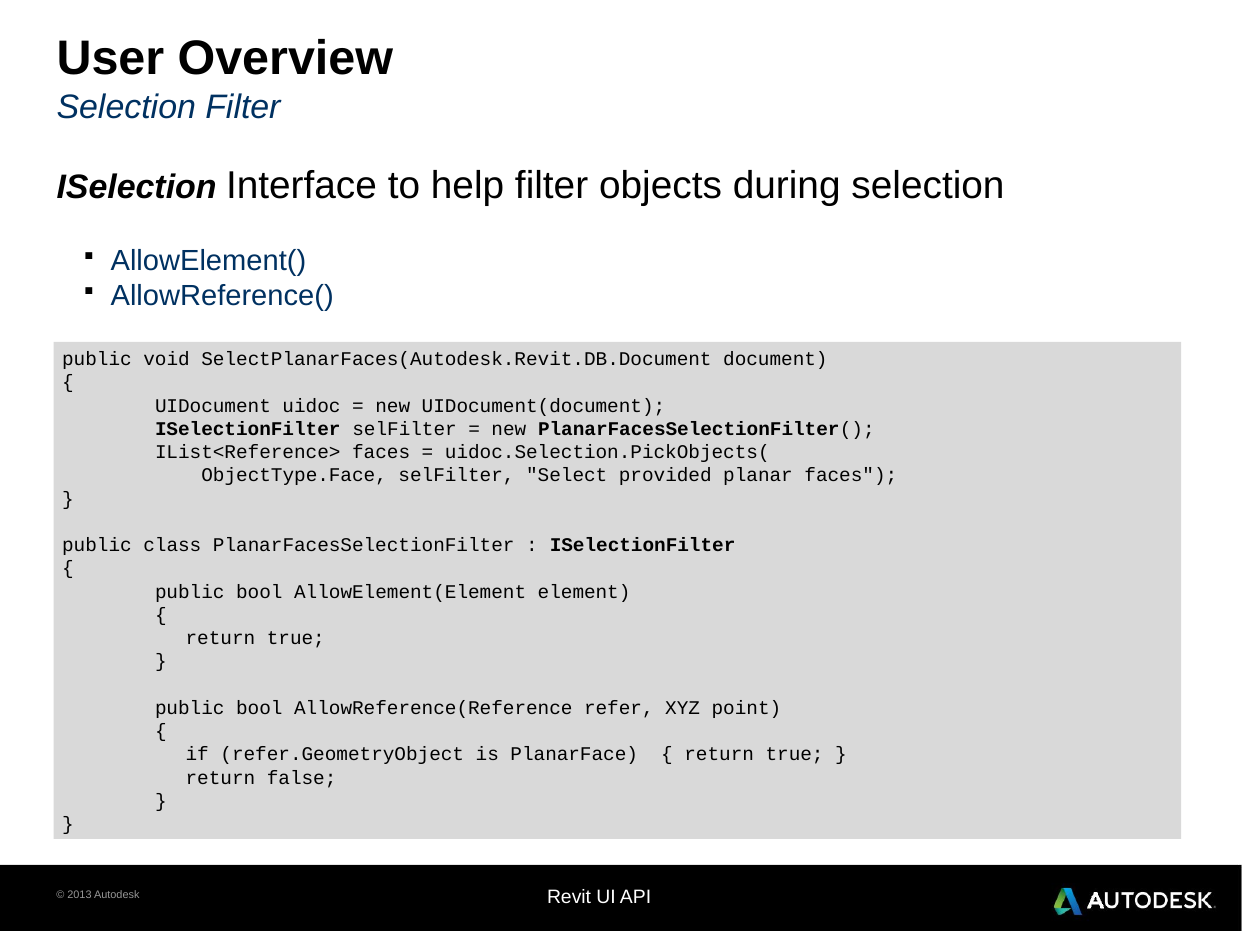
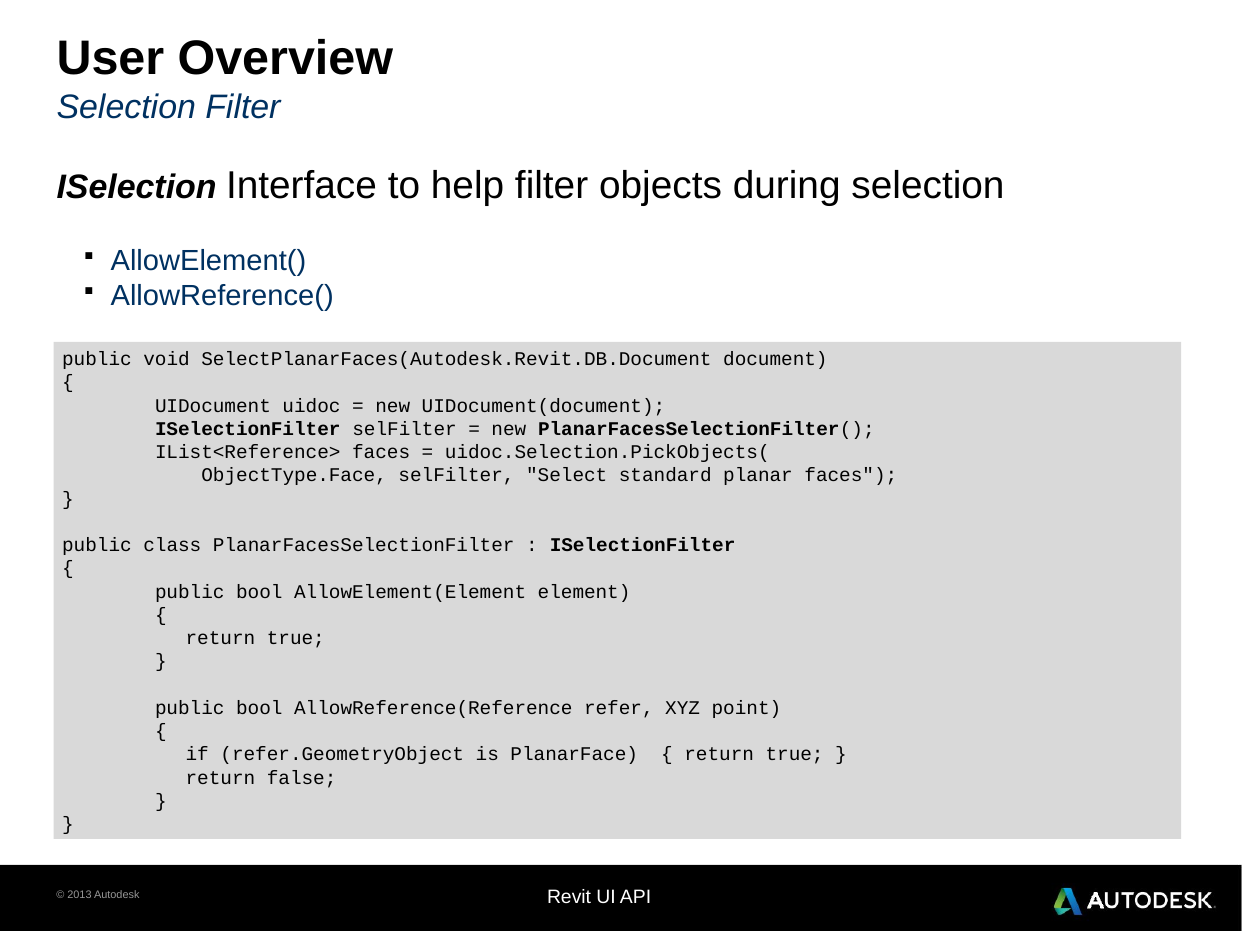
provided: provided -> standard
